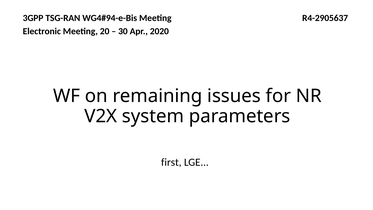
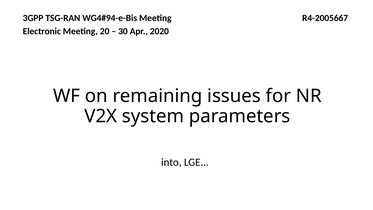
R4-2905637: R4-2905637 -> R4-2005667
first: first -> into
